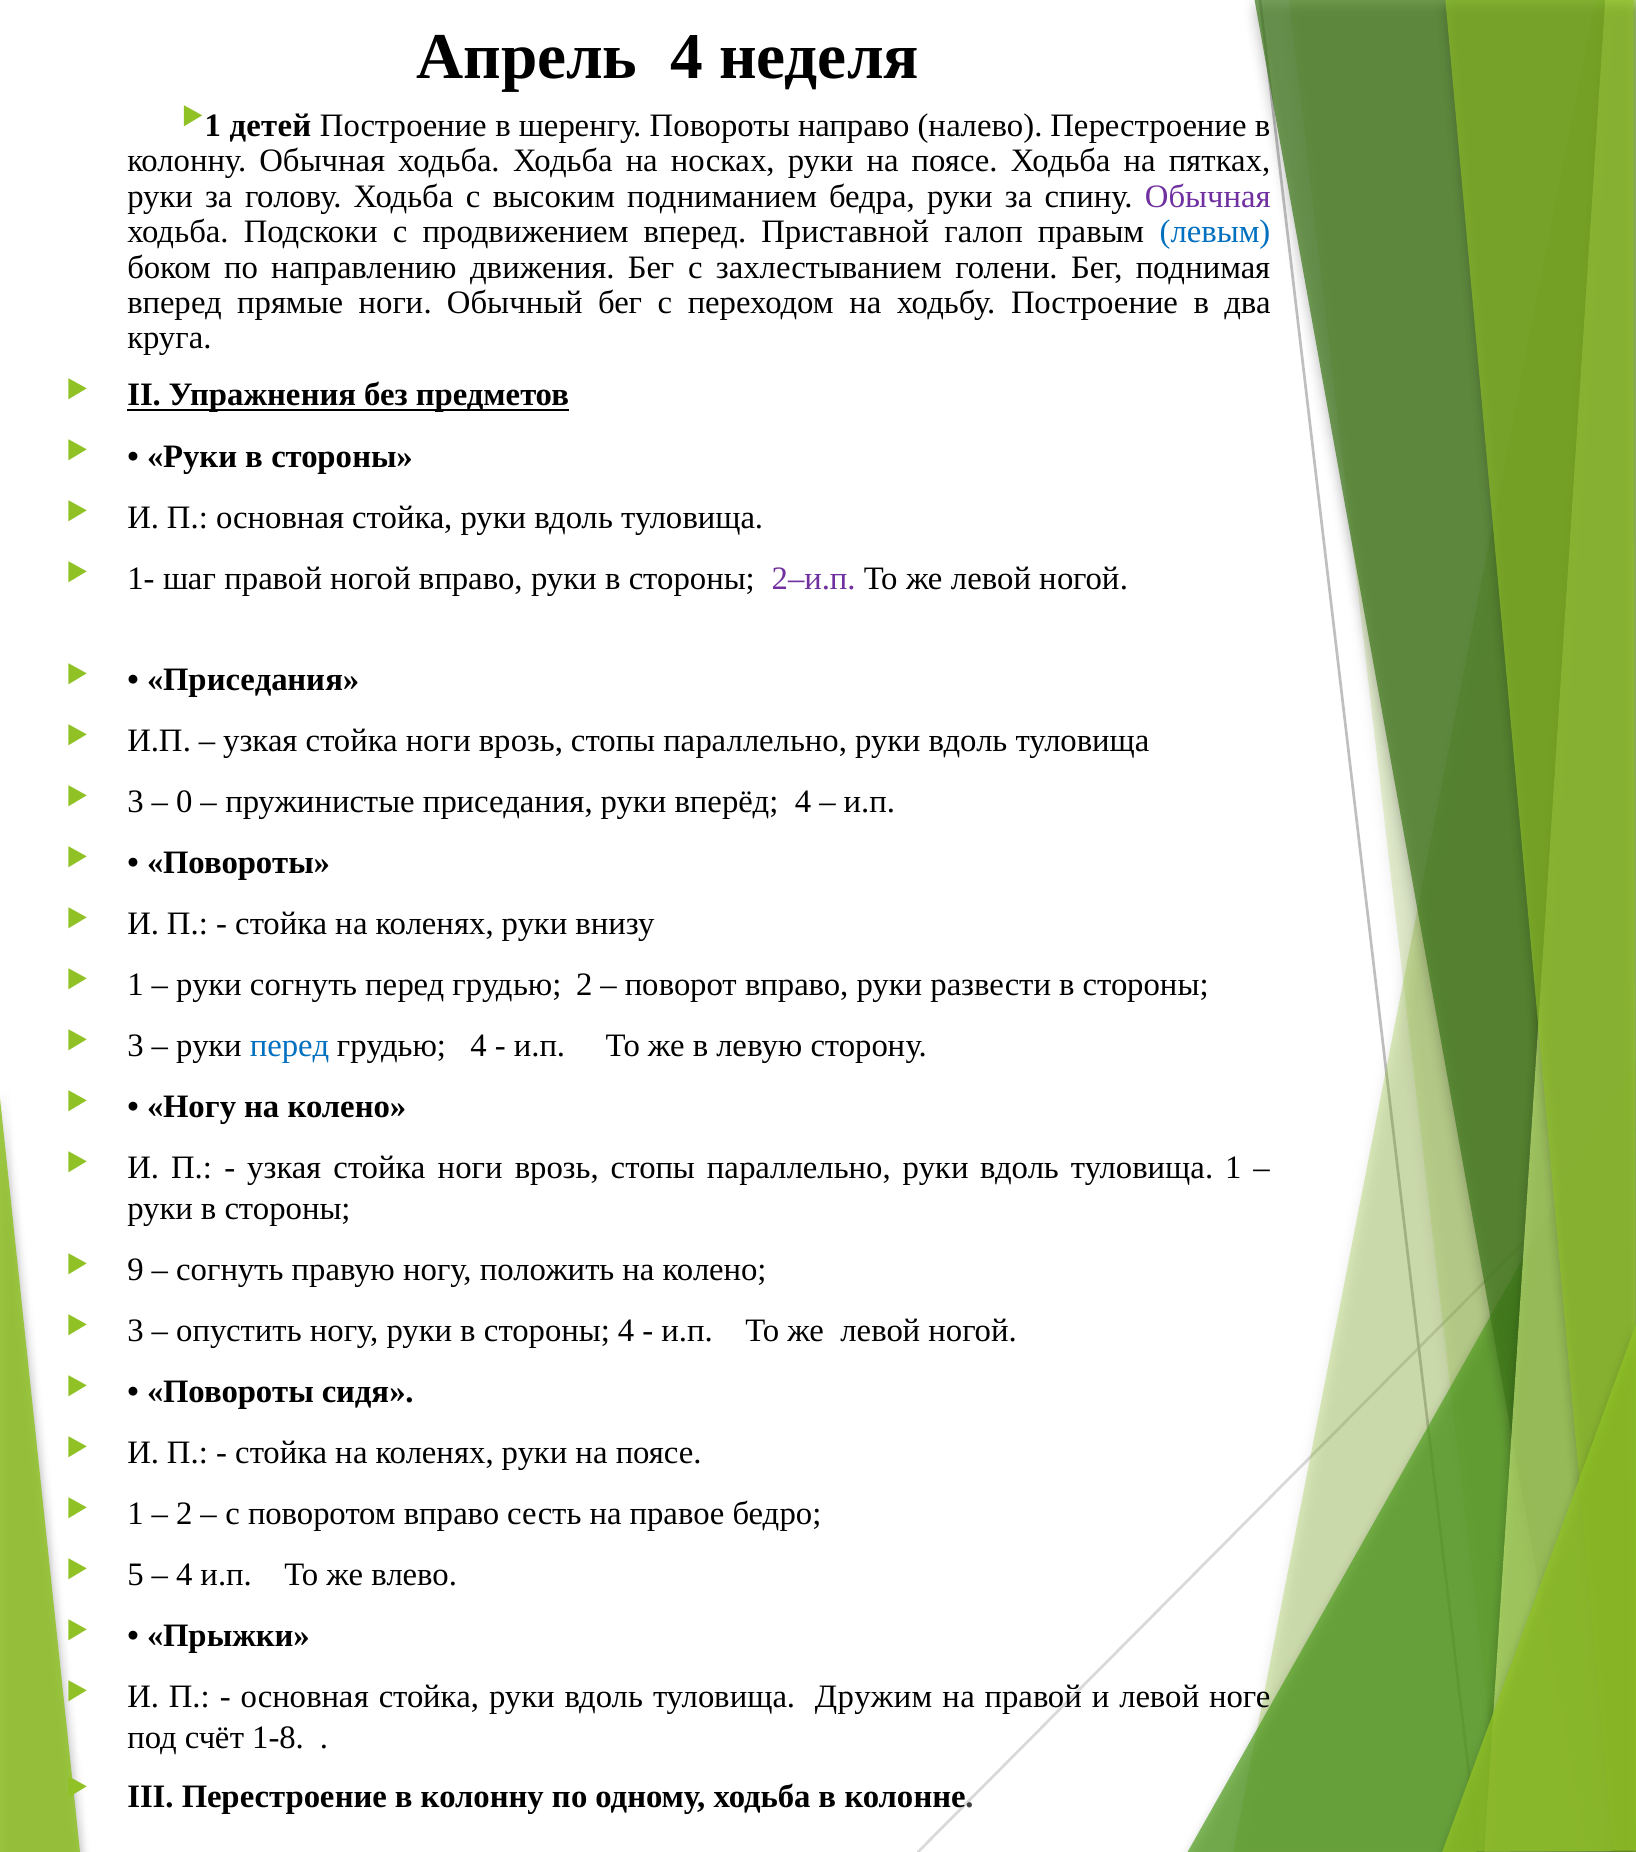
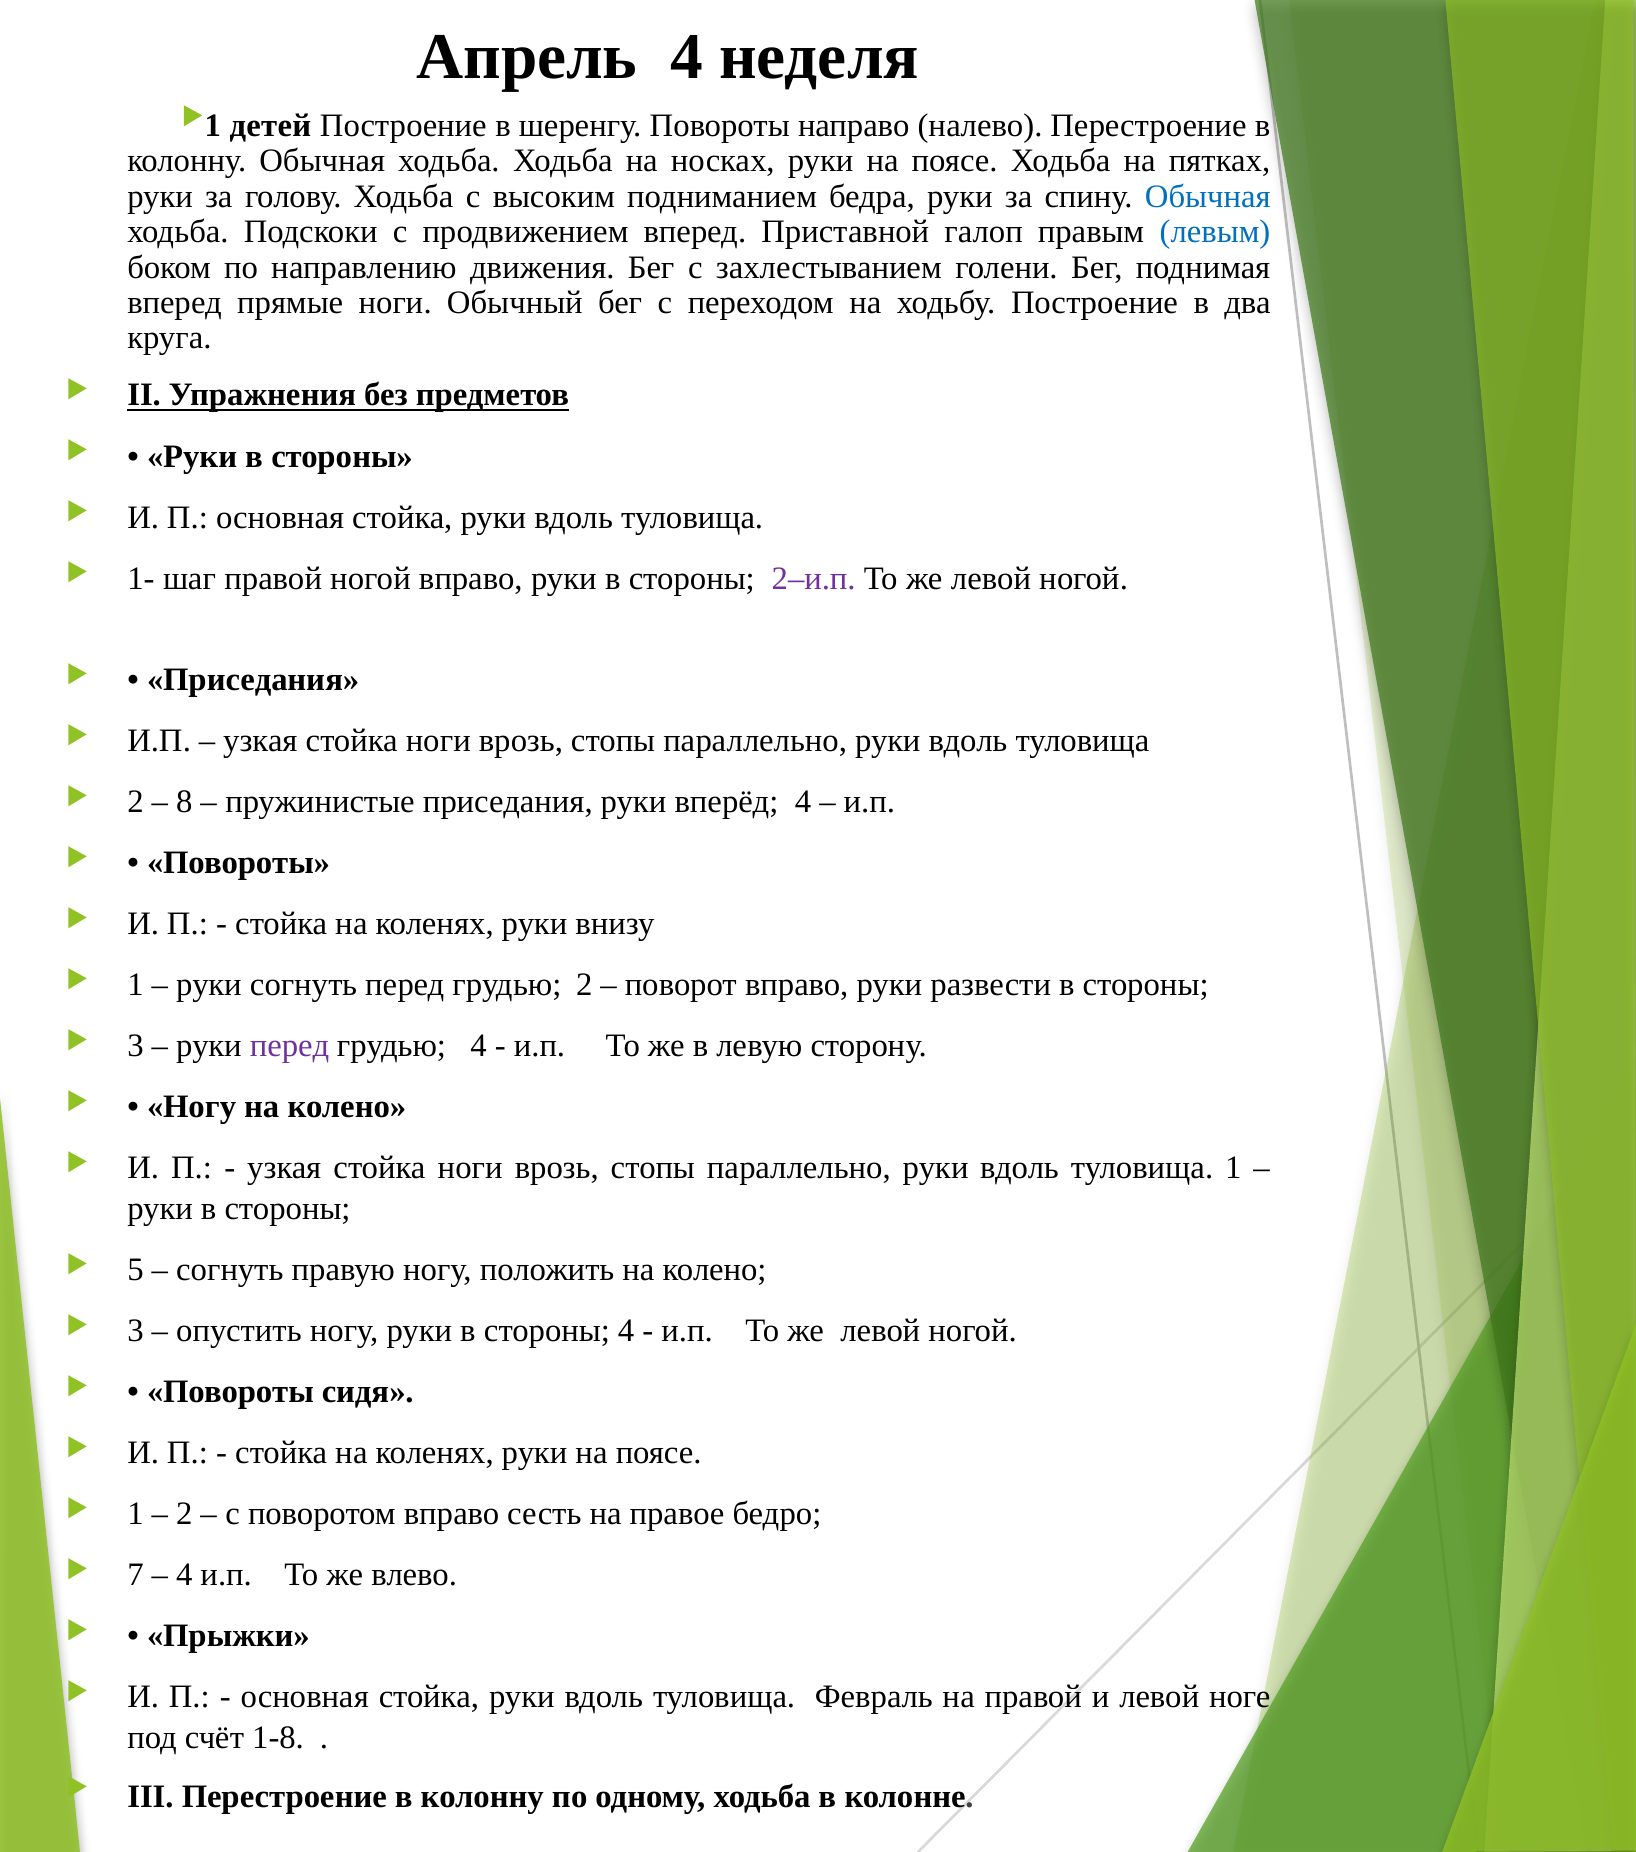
Обычная at (1208, 197) colour: purple -> blue
3 at (136, 802): 3 -> 2
0: 0 -> 8
перед at (290, 1046) colour: blue -> purple
9: 9 -> 5
5: 5 -> 7
Дружим: Дружим -> Февраль
